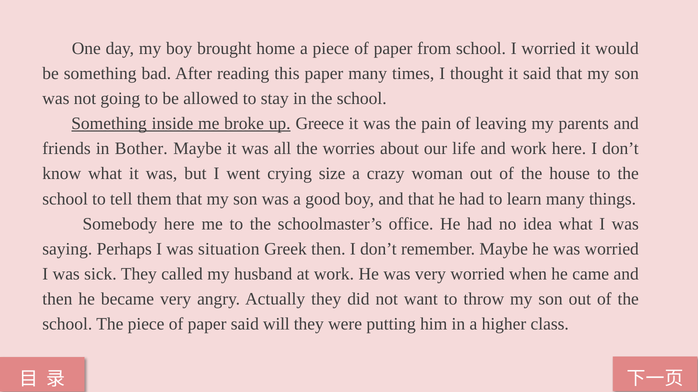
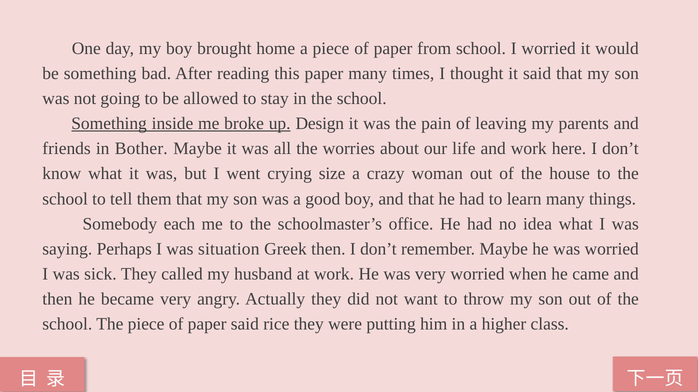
Greece: Greece -> Design
Somebody here: here -> each
will: will -> rice
